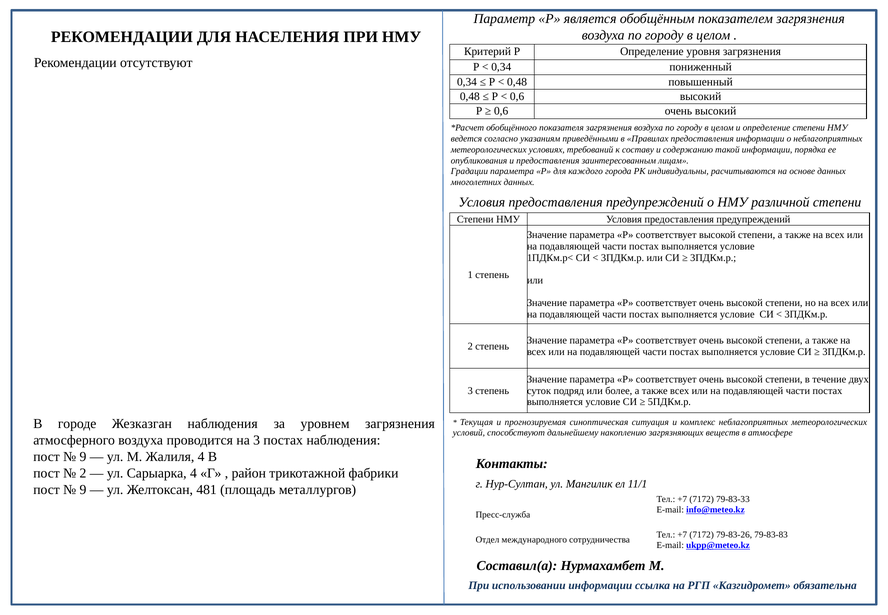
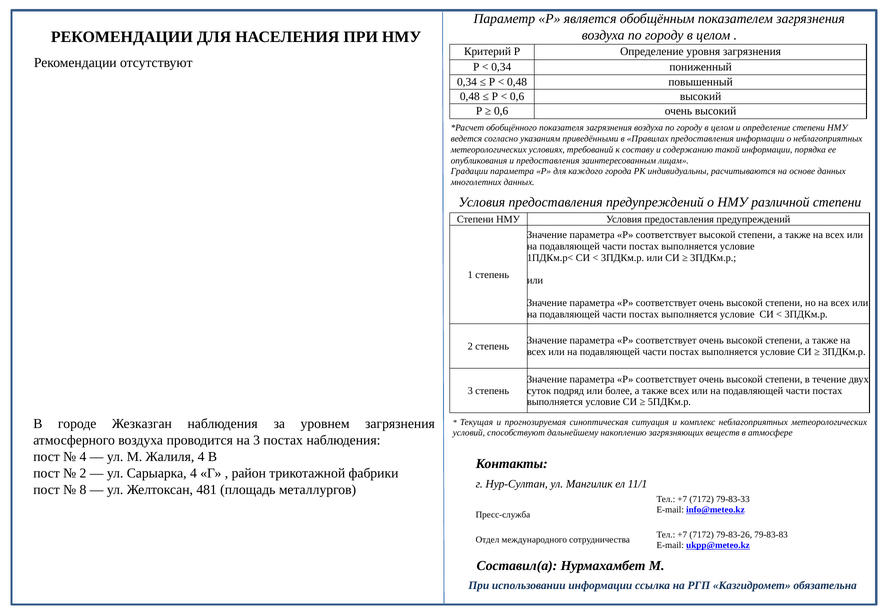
9 at (83, 457): 9 -> 4
9 at (83, 489): 9 -> 8
